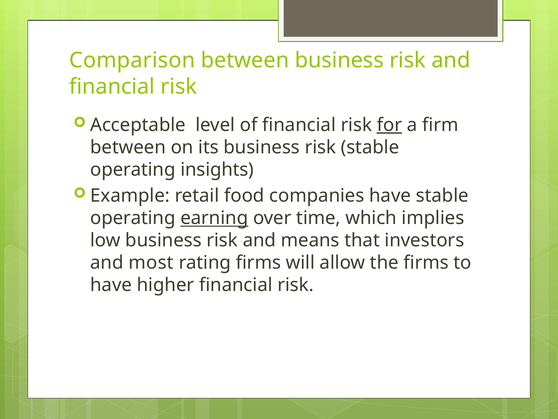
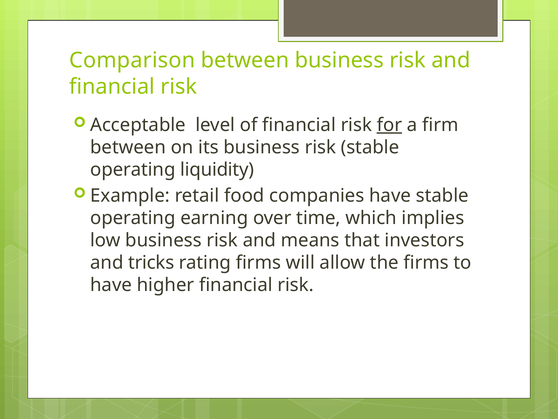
insights: insights -> liquidity
earning underline: present -> none
most: most -> tricks
